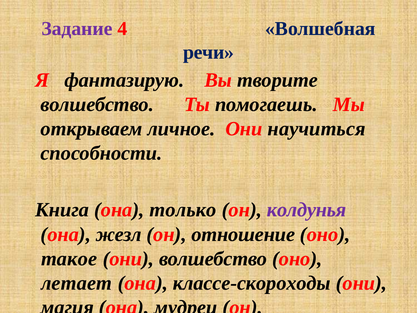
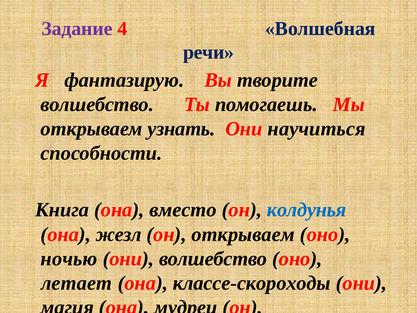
личное: личное -> узнать
только: только -> вместо
колдунья colour: purple -> blue
он отношение: отношение -> открываем
такое: такое -> ночью
